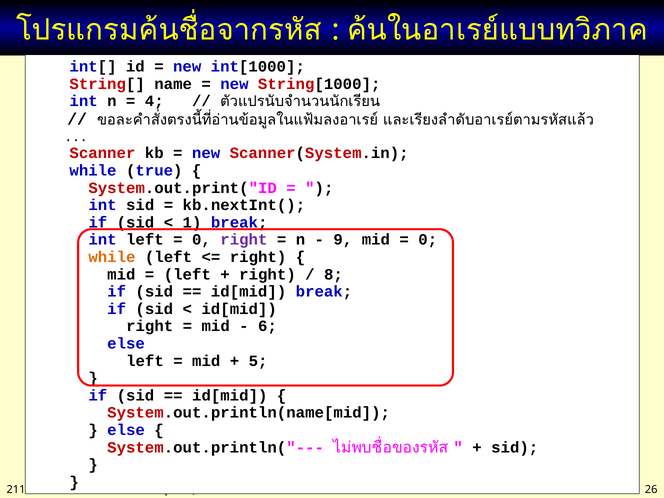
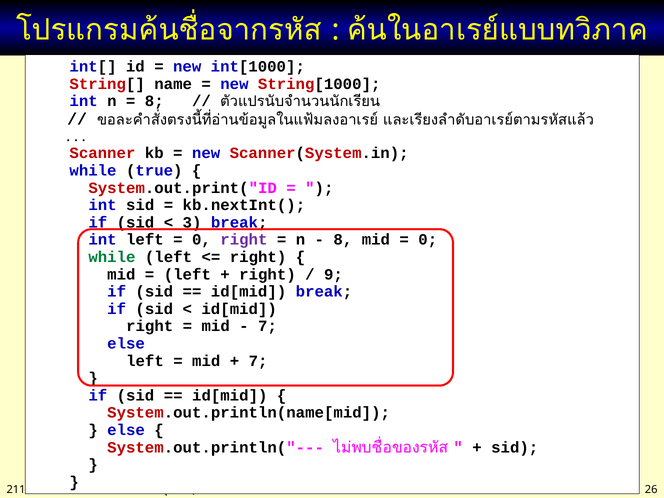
4 at (154, 101): 4 -> 8
1: 1 -> 3
9 at (343, 240): 9 -> 8
while at (112, 257) colour: orange -> green
8: 8 -> 9
6 at (268, 326): 6 -> 7
5 at (258, 361): 5 -> 7
